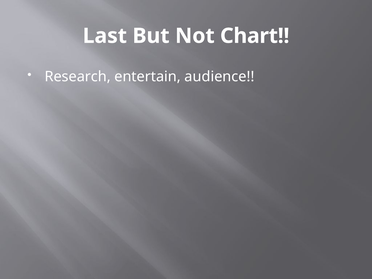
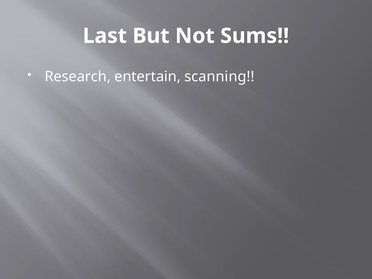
Chart: Chart -> Sums
audience: audience -> scanning
